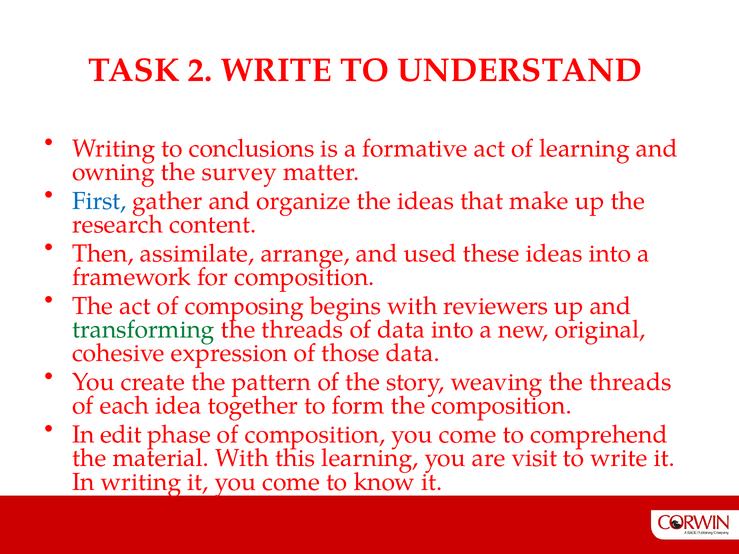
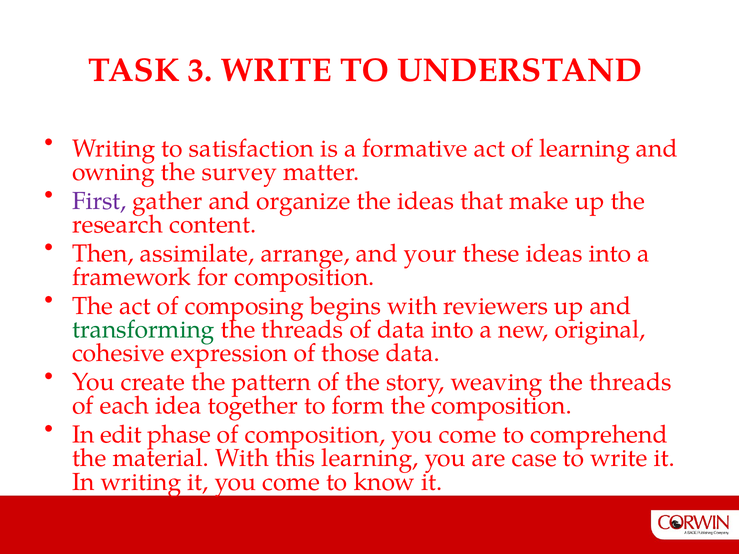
2: 2 -> 3
conclusions: conclusions -> satisfaction
First colour: blue -> purple
used: used -> your
visit: visit -> case
